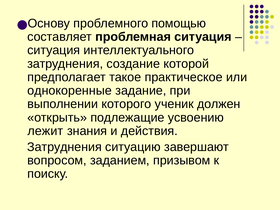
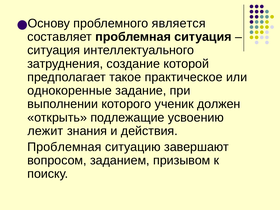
помощью: помощью -> является
Затруднения at (64, 147): Затруднения -> Проблемная
